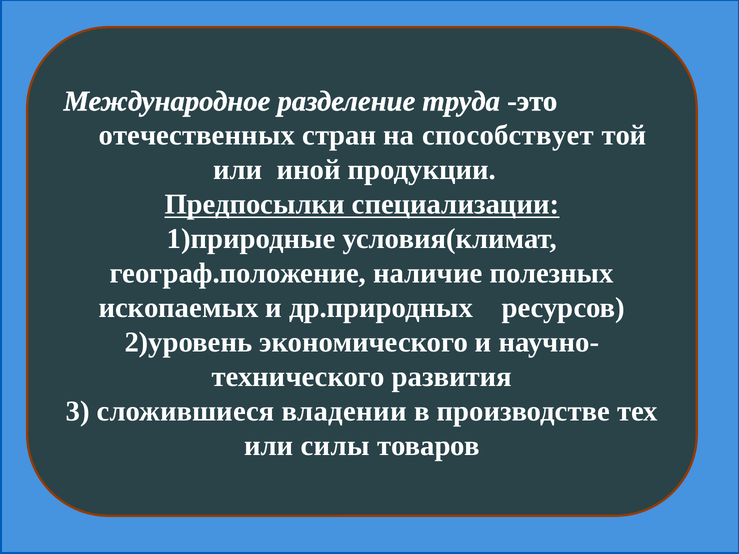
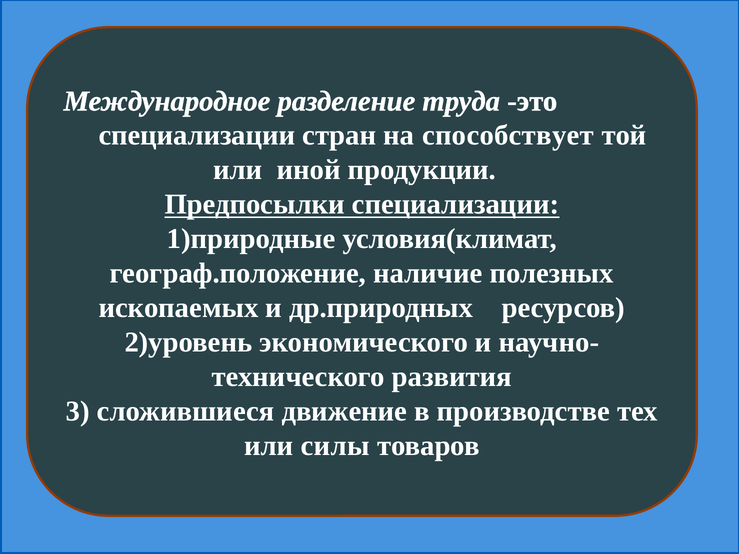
отечественных at (197, 136): отечественных -> специализации
владении: владении -> движение
